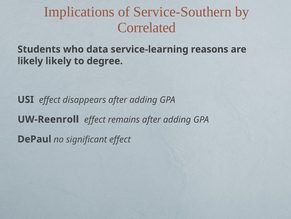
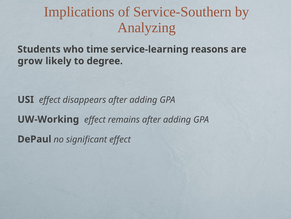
Correlated: Correlated -> Analyzing
data: data -> time
likely at (30, 61): likely -> grow
UW-Reenroll: UW-Reenroll -> UW-Working
